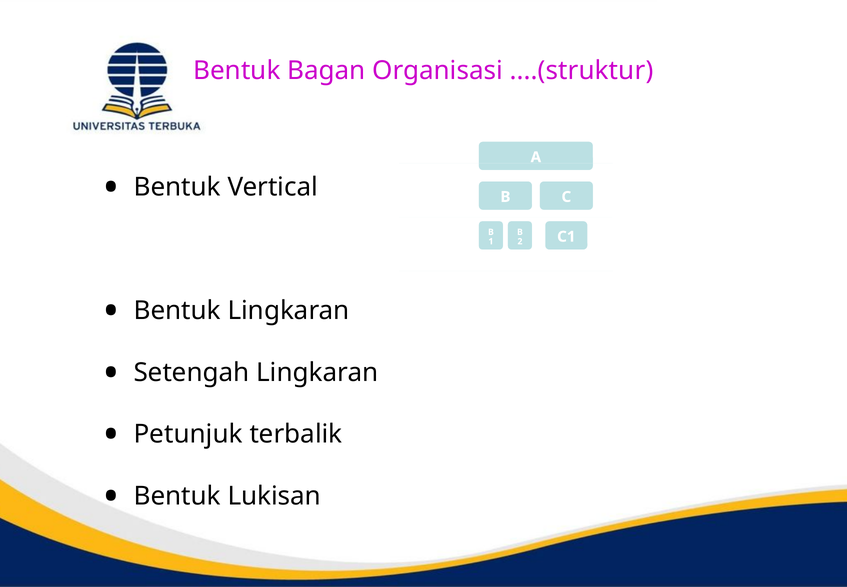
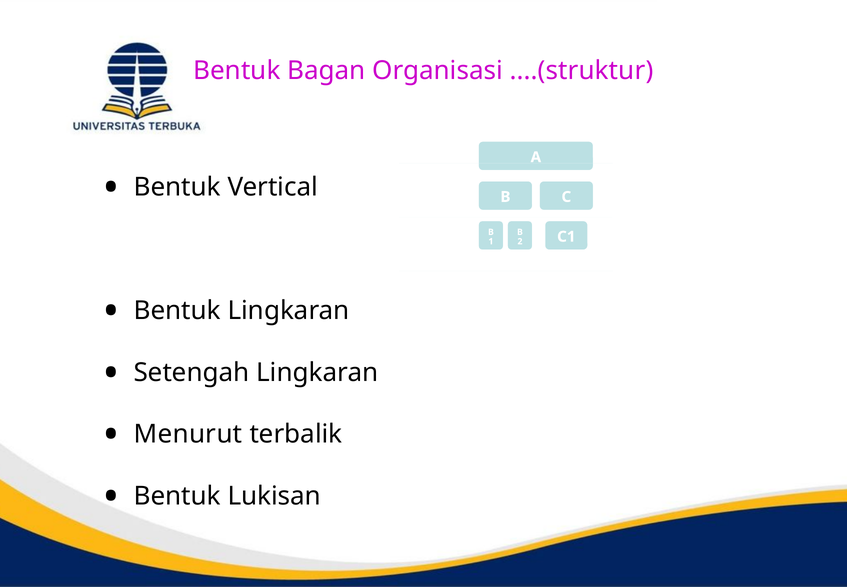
Petunjuk: Petunjuk -> Menurut
